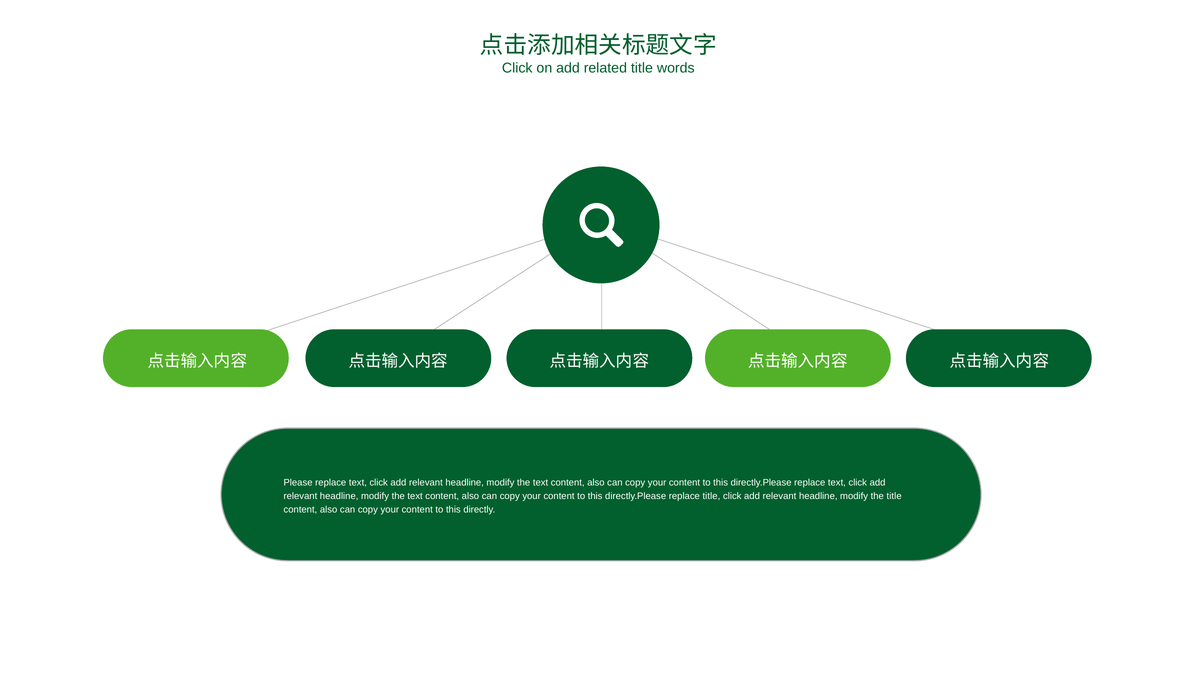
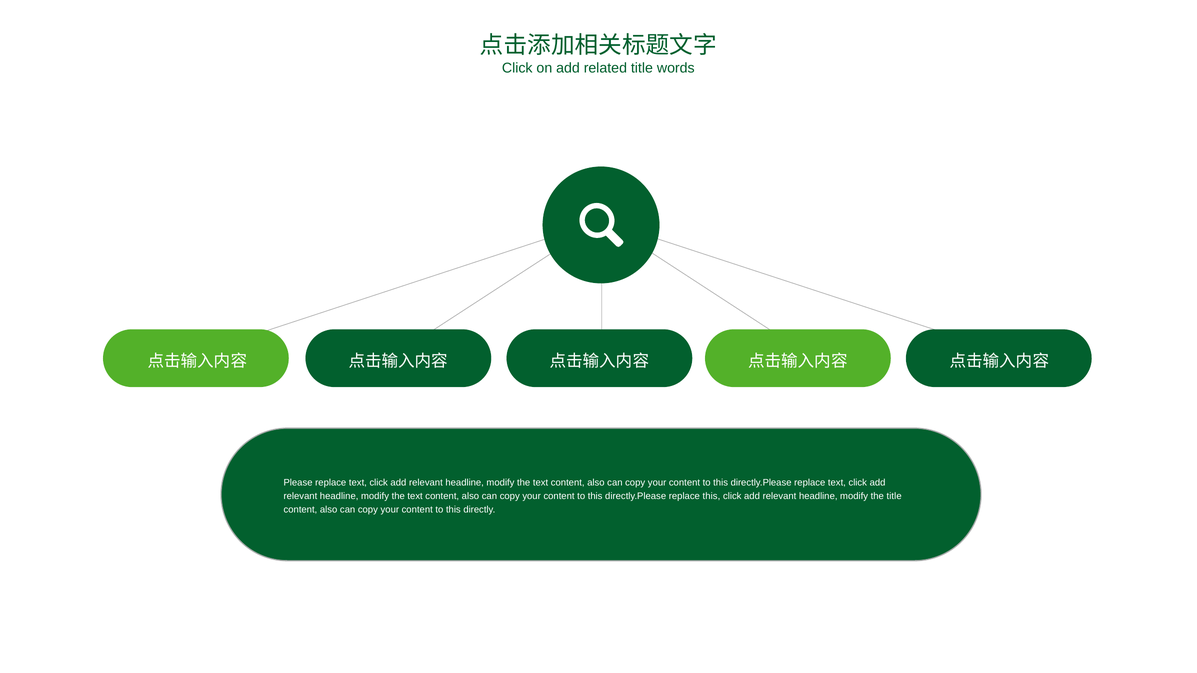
replace title: title -> this
